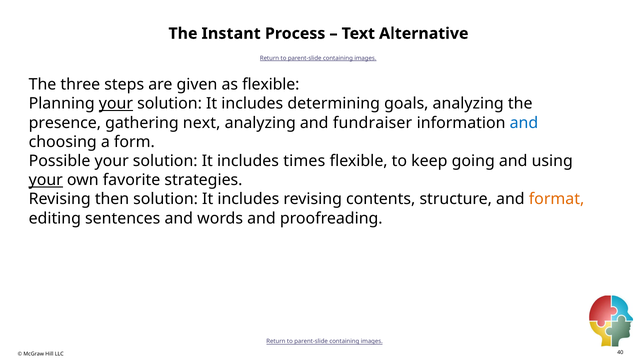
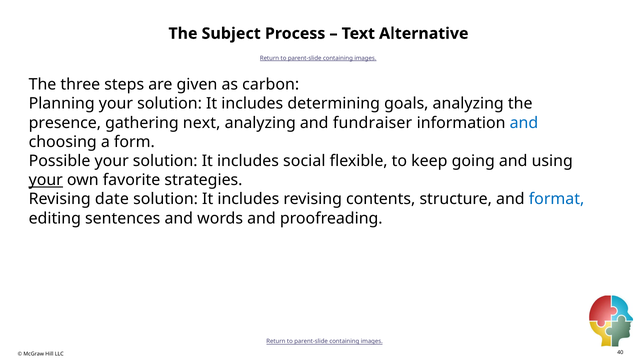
Instant: Instant -> Subject
as flexible: flexible -> carbon
your at (116, 104) underline: present -> none
times: times -> social
then: then -> date
format colour: orange -> blue
